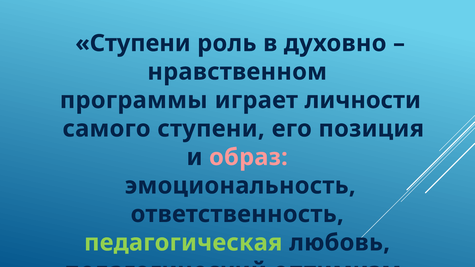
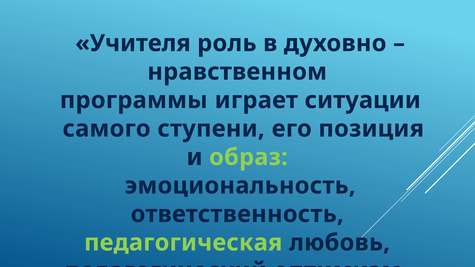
Ступени at (133, 43): Ступени -> Учителя
личности: личности -> ситуации
образ colour: pink -> light green
